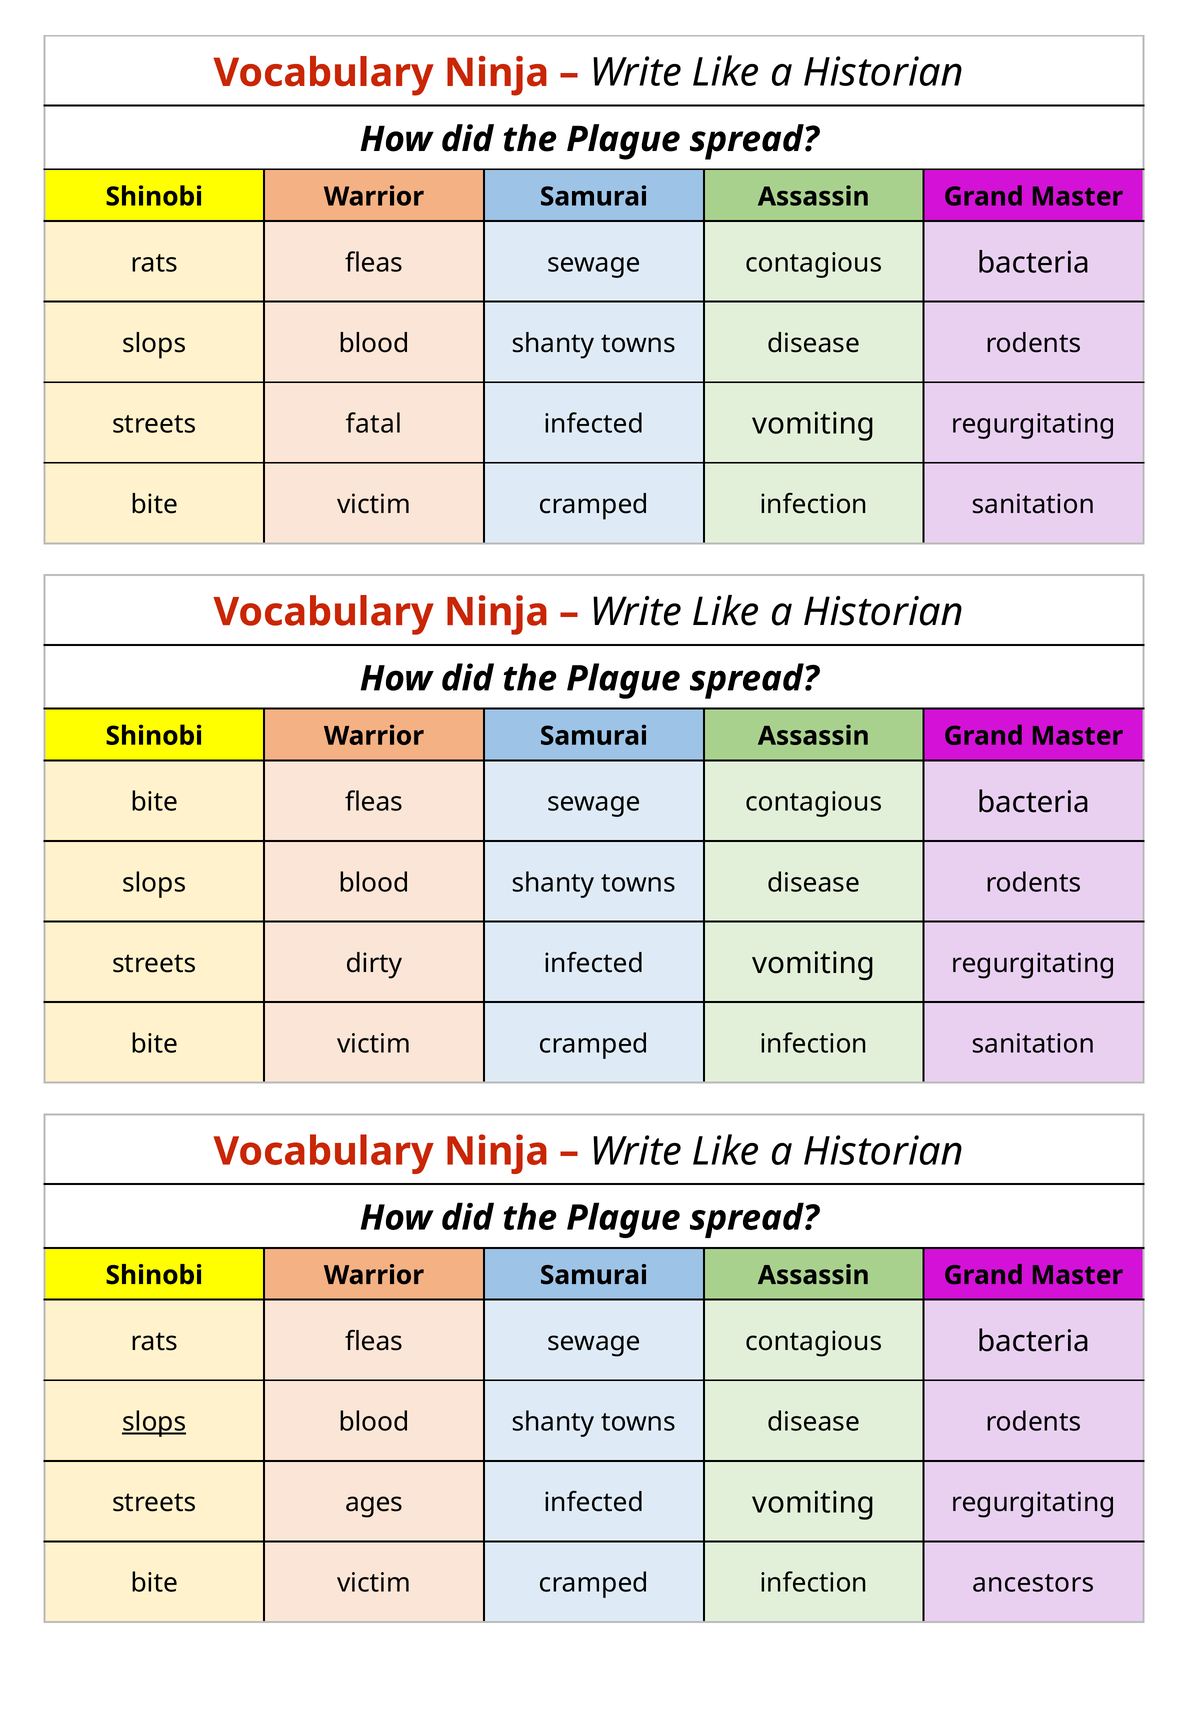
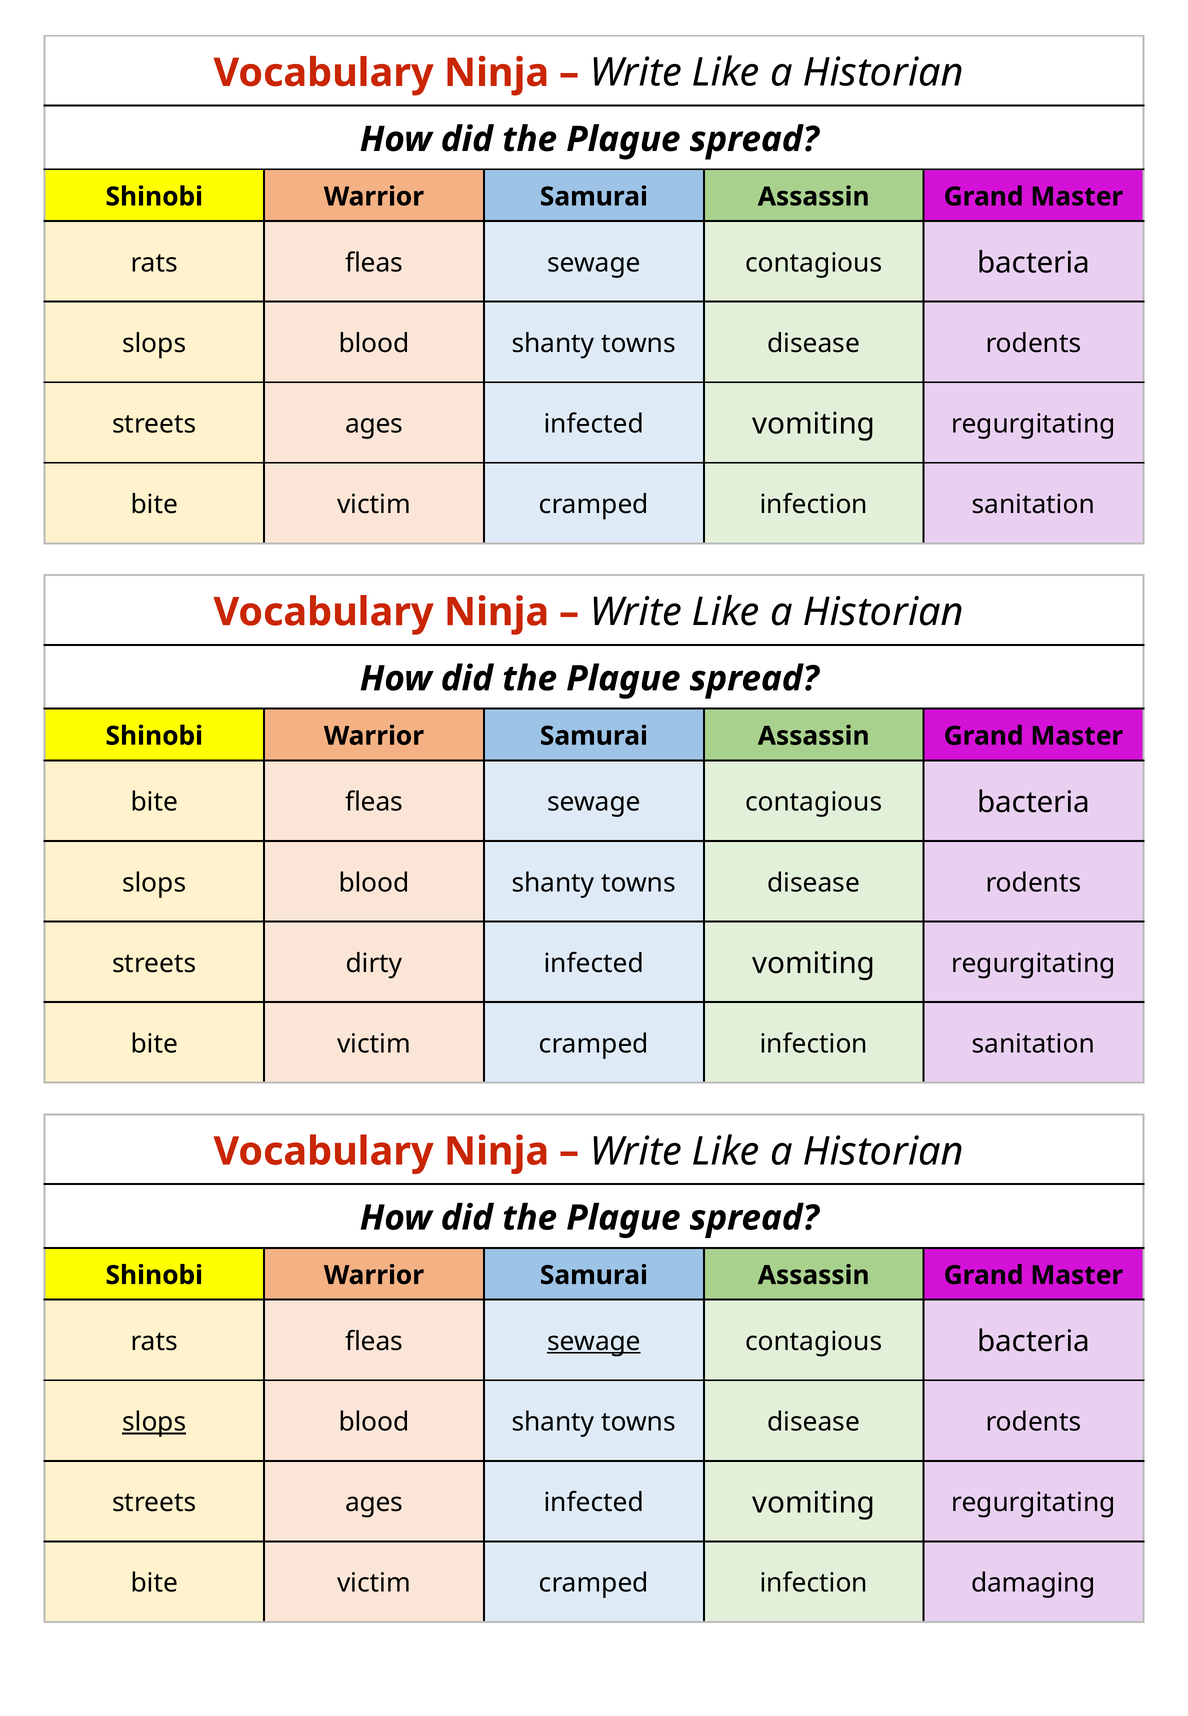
fatal at (374, 424): fatal -> ages
sewage at (594, 1342) underline: none -> present
ancestors: ancestors -> damaging
